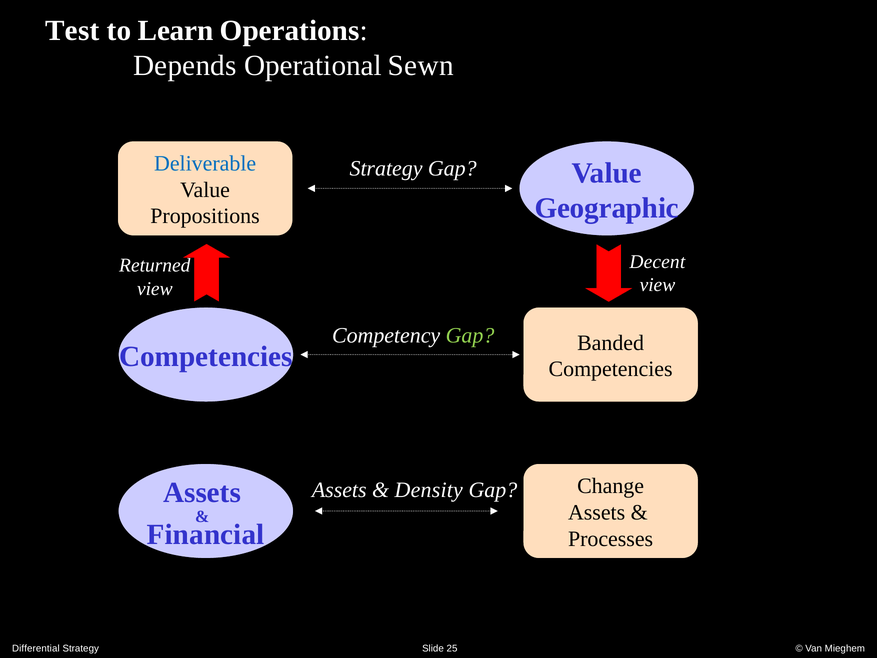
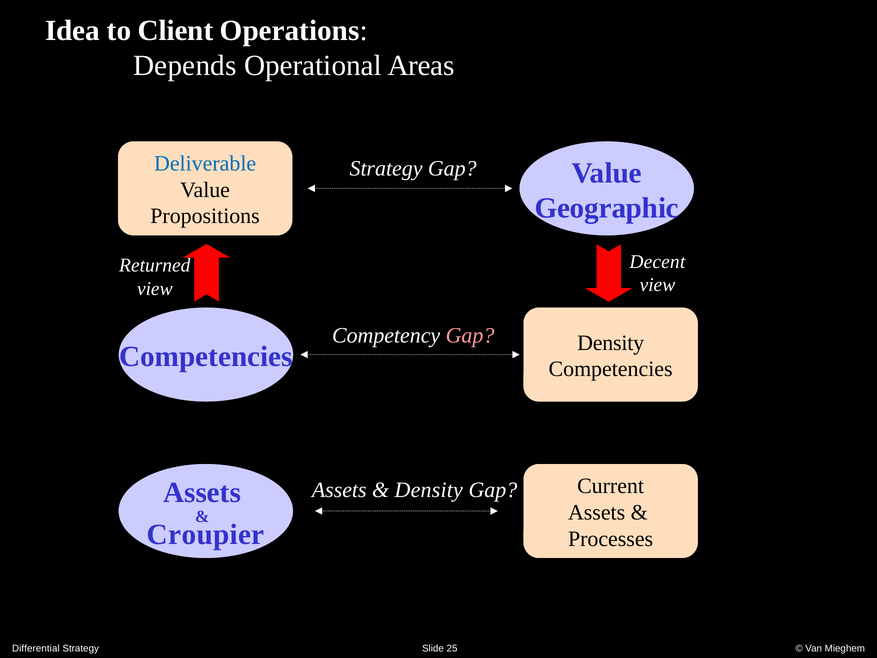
Test: Test -> Idea
Learn: Learn -> Client
Sewn: Sewn -> Areas
Gap at (470, 336) colour: light green -> pink
Banded at (611, 343): Banded -> Density
Change: Change -> Current
Financial: Financial -> Croupier
